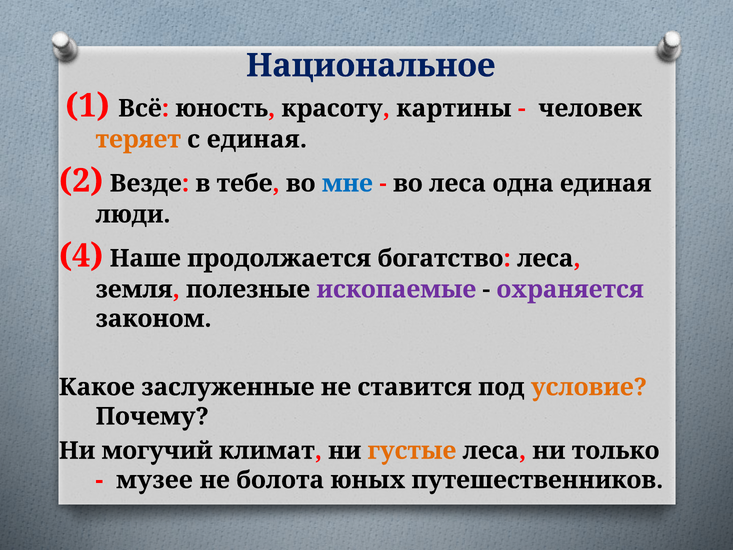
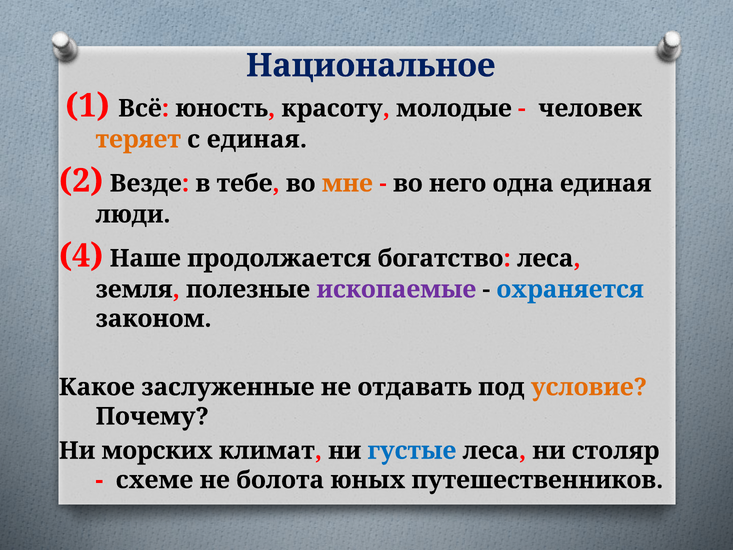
картины: картины -> молодые
мне colour: blue -> orange
во леса: леса -> него
охраняется colour: purple -> blue
ставится: ставится -> отдавать
могучий: могучий -> морских
густые colour: orange -> blue
только: только -> столяр
музее: музее -> схеме
